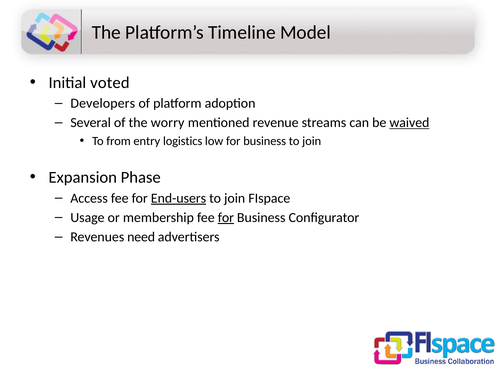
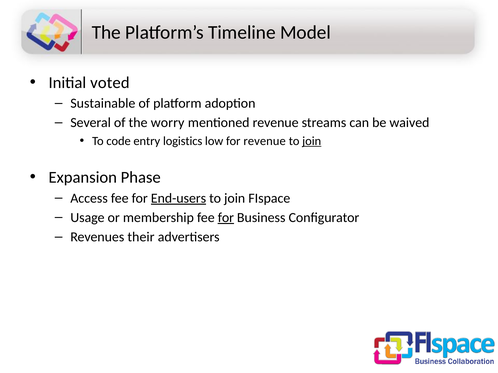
Developers: Developers -> Sustainable
waived underline: present -> none
from: from -> code
low for business: business -> revenue
join at (312, 141) underline: none -> present
need: need -> their
